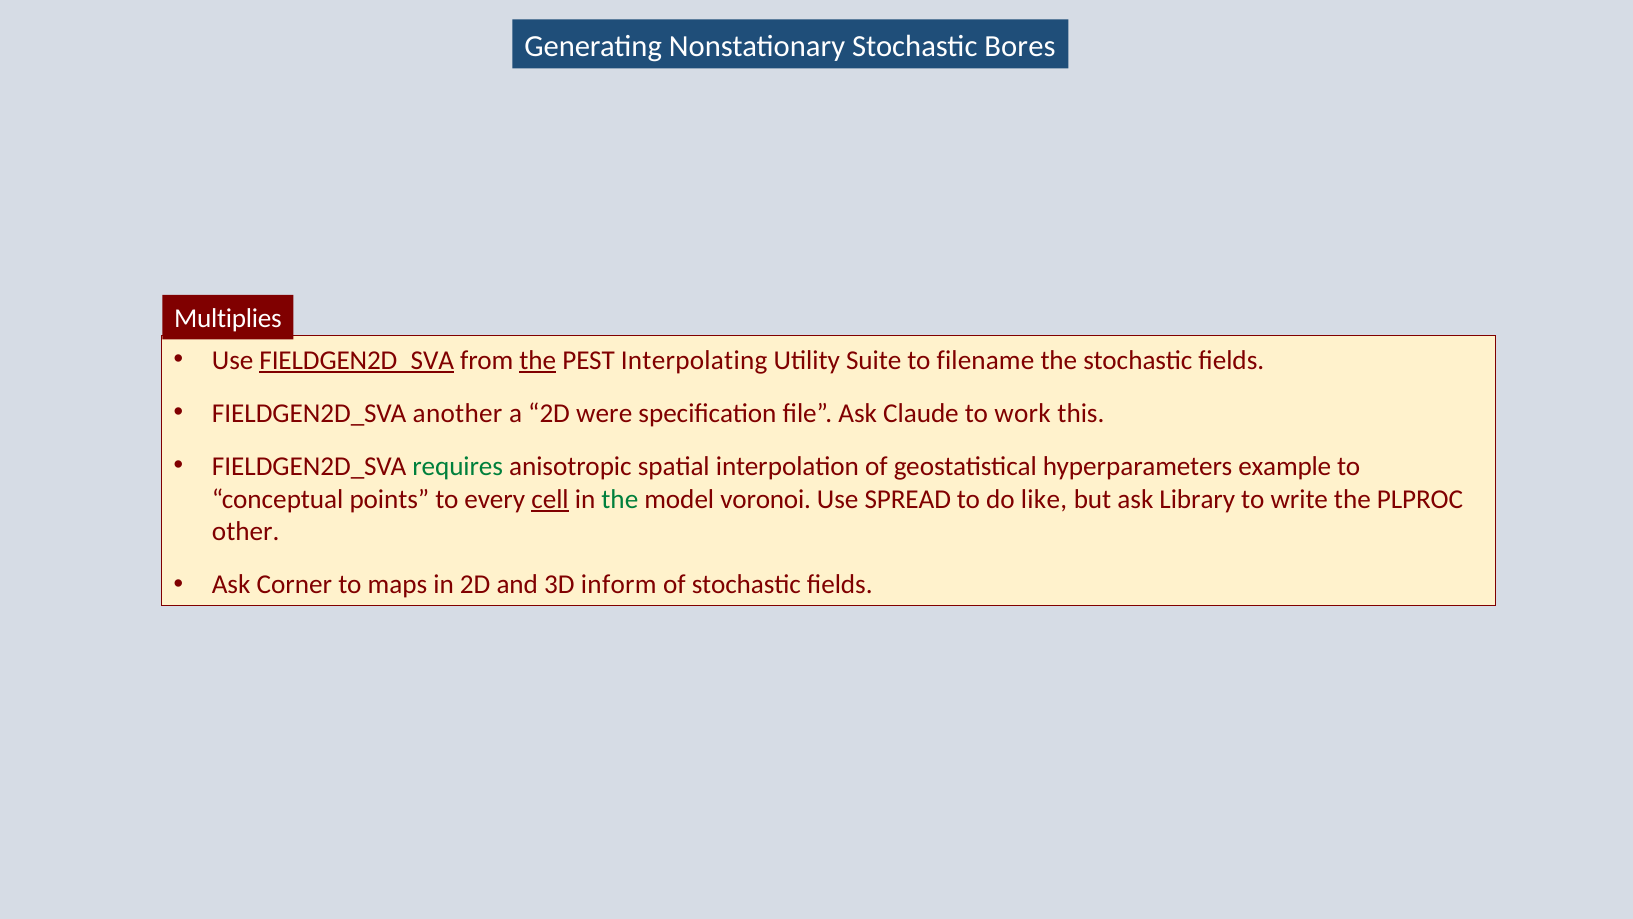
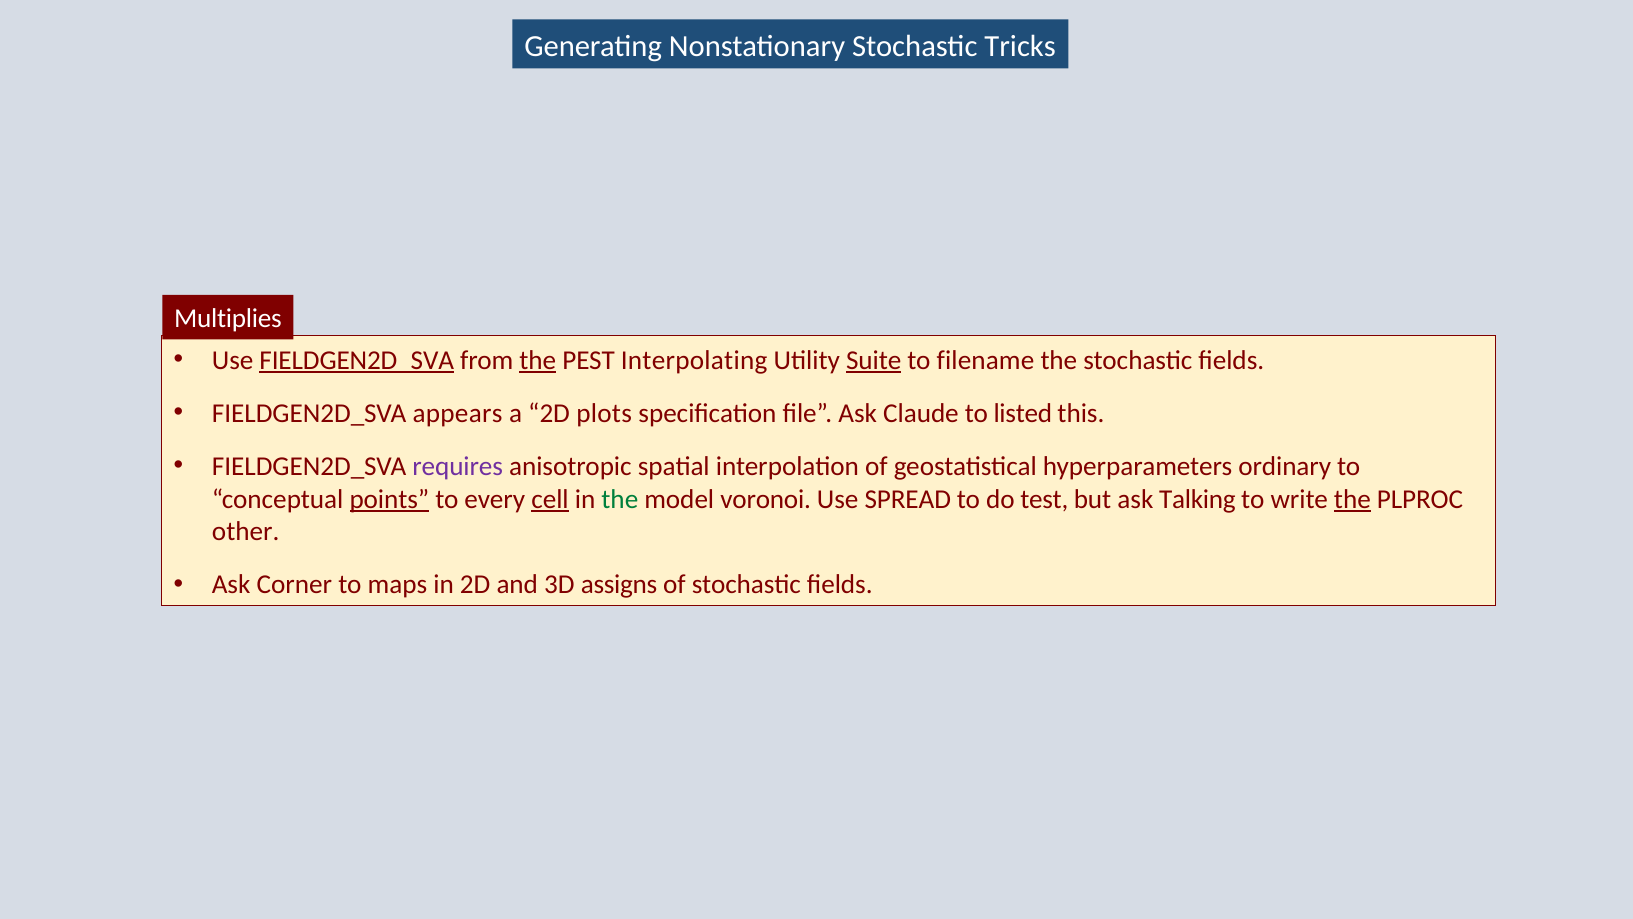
Bores: Bores -> Tricks
Suite underline: none -> present
another: another -> appears
were: were -> plots
work: work -> listed
requires colour: green -> purple
example: example -> ordinary
points underline: none -> present
like: like -> test
Library: Library -> Talking
the at (1352, 499) underline: none -> present
inform: inform -> assigns
